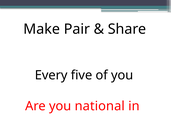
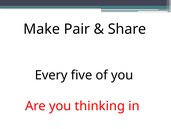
national: national -> thinking
